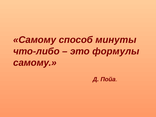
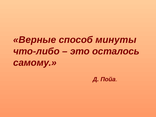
Самому at (35, 40): Самому -> Верные
формулы: формулы -> осталось
